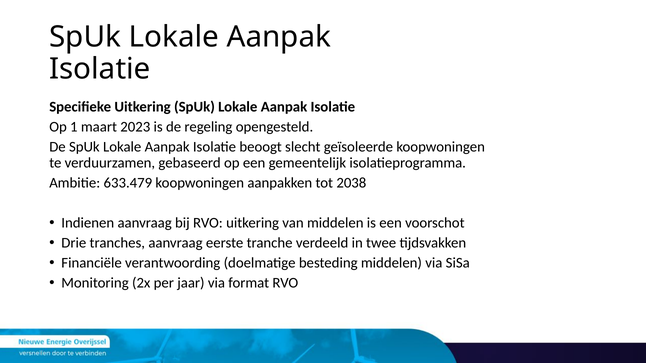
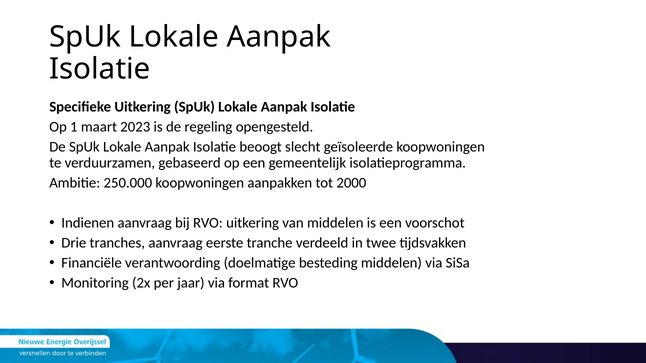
633.479: 633.479 -> 250.000
2038: 2038 -> 2000
